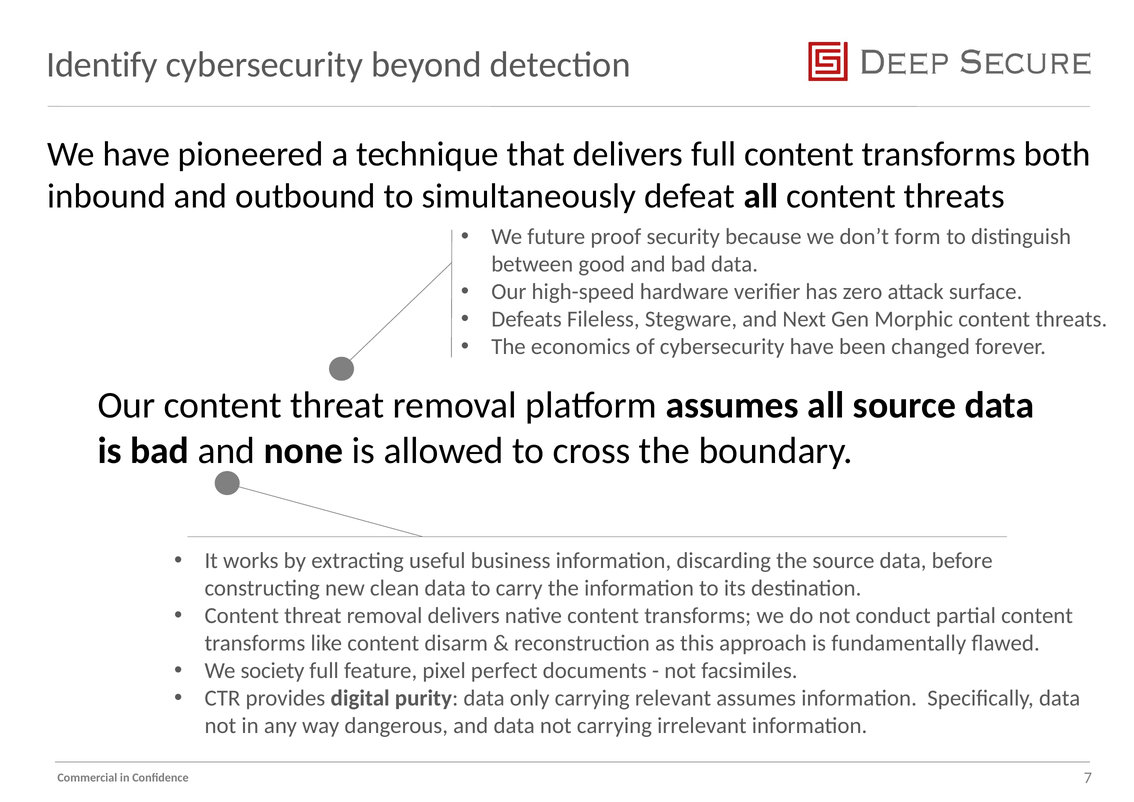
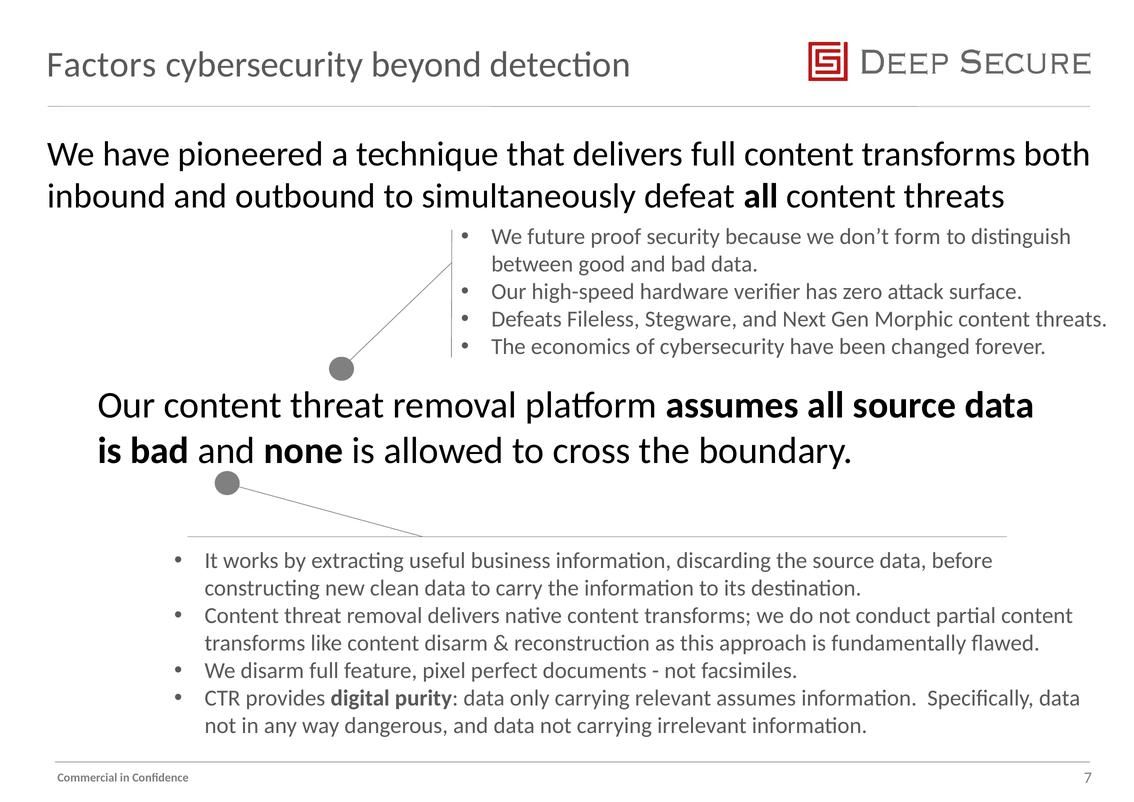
Identify: Identify -> Factors
We society: society -> disarm
